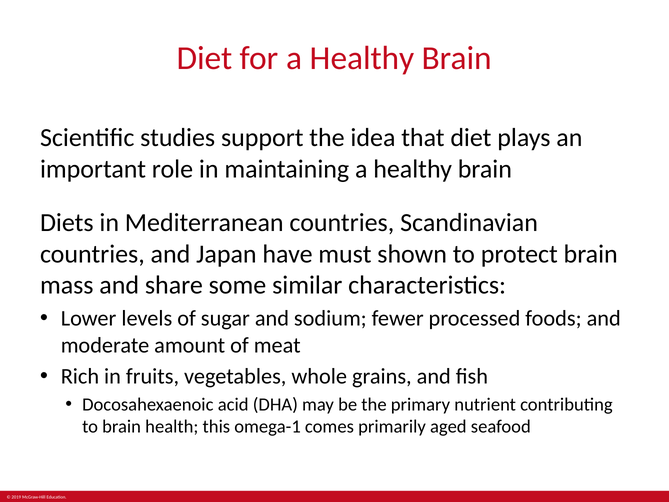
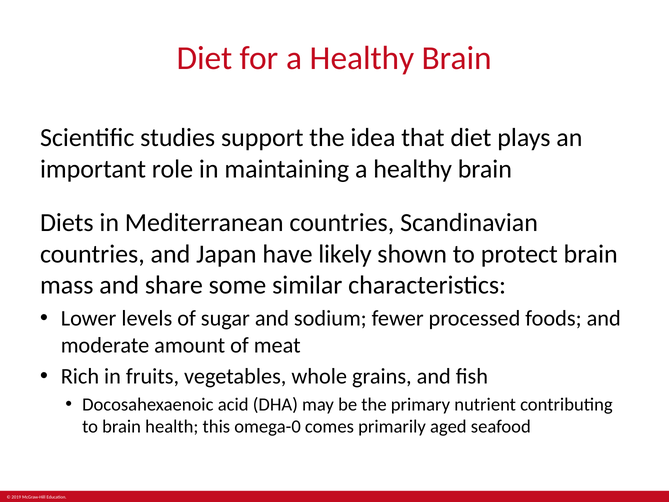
must: must -> likely
omega-1: omega-1 -> omega-0
